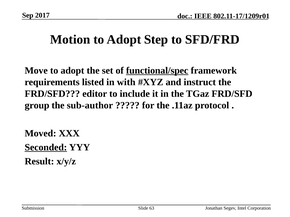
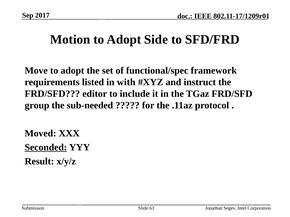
Step: Step -> Side
functional/spec underline: present -> none
sub-author: sub-author -> sub-needed
